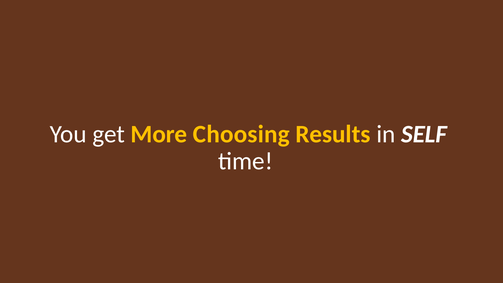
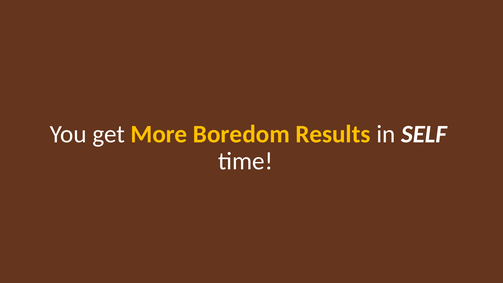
Choosing: Choosing -> Boredom
